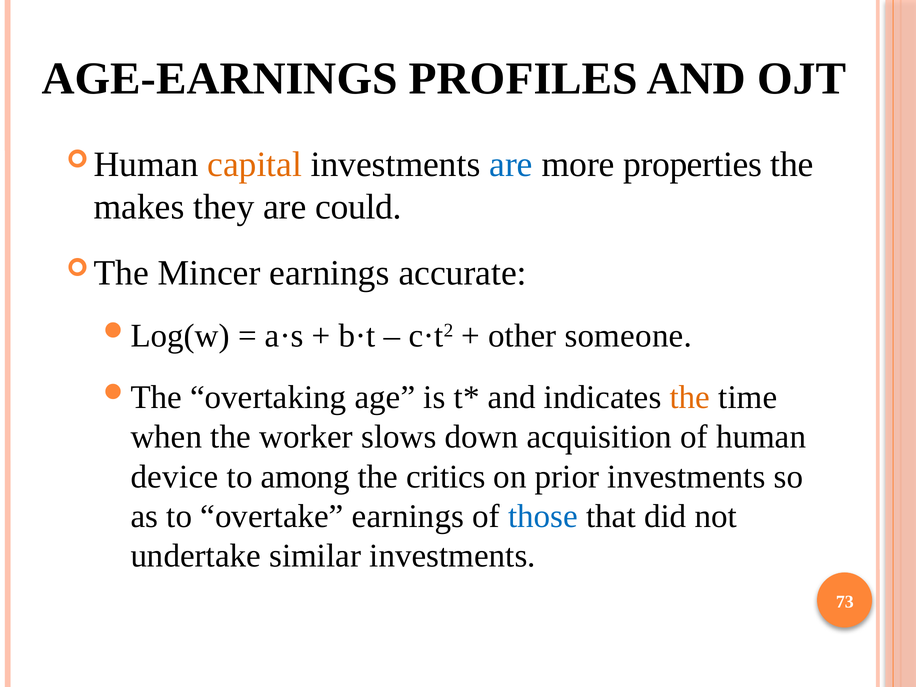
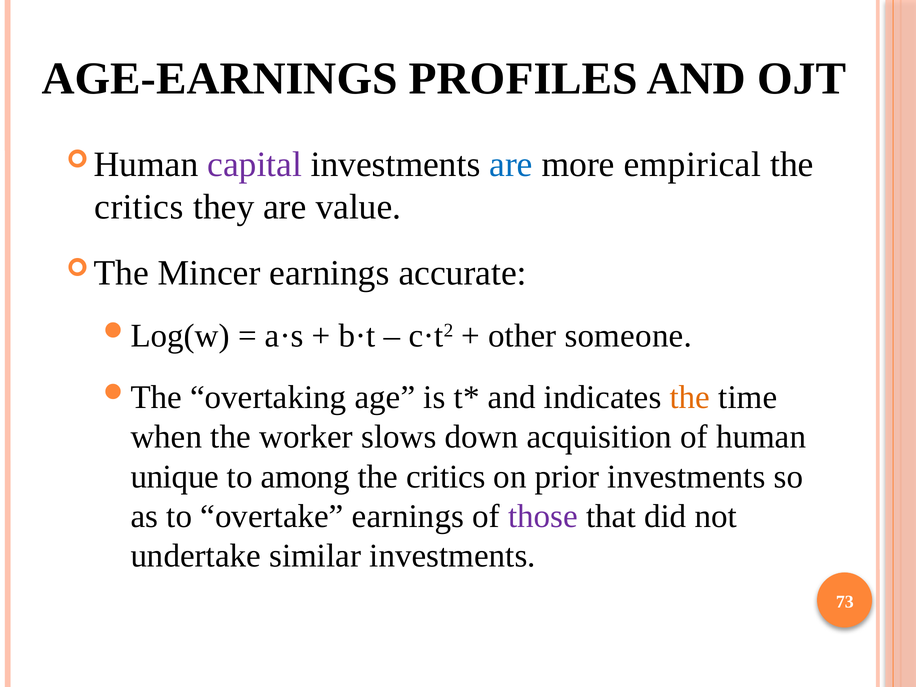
capital colour: orange -> purple
properties: properties -> empirical
makes at (139, 207): makes -> critics
could: could -> value
device: device -> unique
those colour: blue -> purple
